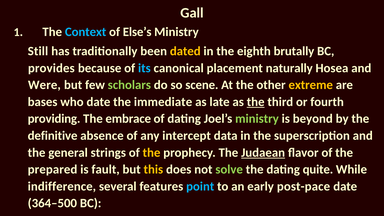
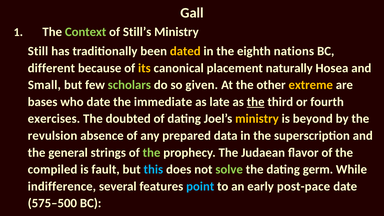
Context colour: light blue -> light green
Else’s: Else’s -> Still’s
brutally: brutally -> nations
provides: provides -> different
its colour: light blue -> yellow
Were: Were -> Small
scene: scene -> given
providing: providing -> exercises
embrace: embrace -> doubted
ministry at (257, 119) colour: light green -> yellow
definitive: definitive -> revulsion
intercept: intercept -> prepared
the at (152, 153) colour: yellow -> light green
Judaean underline: present -> none
prepared: prepared -> compiled
this colour: yellow -> light blue
quite: quite -> germ
364–500: 364–500 -> 575–500
